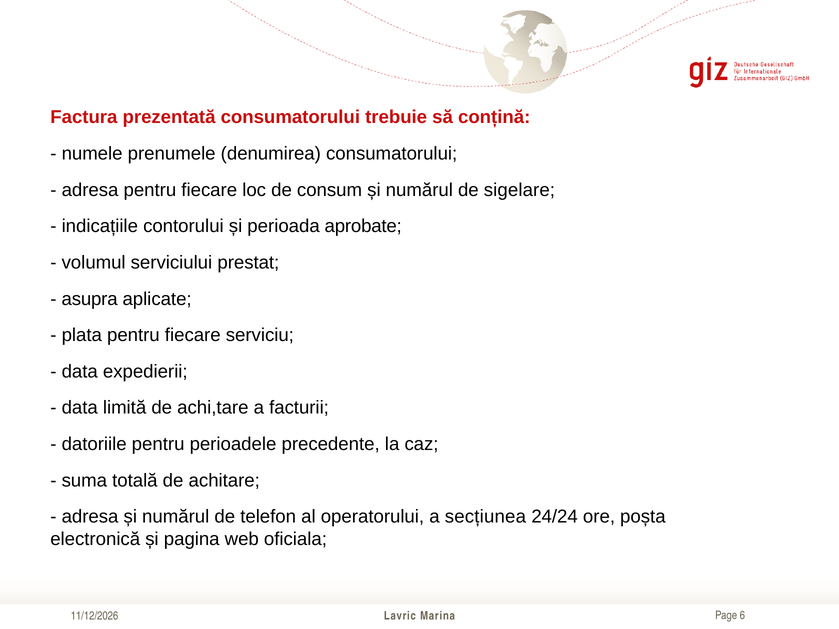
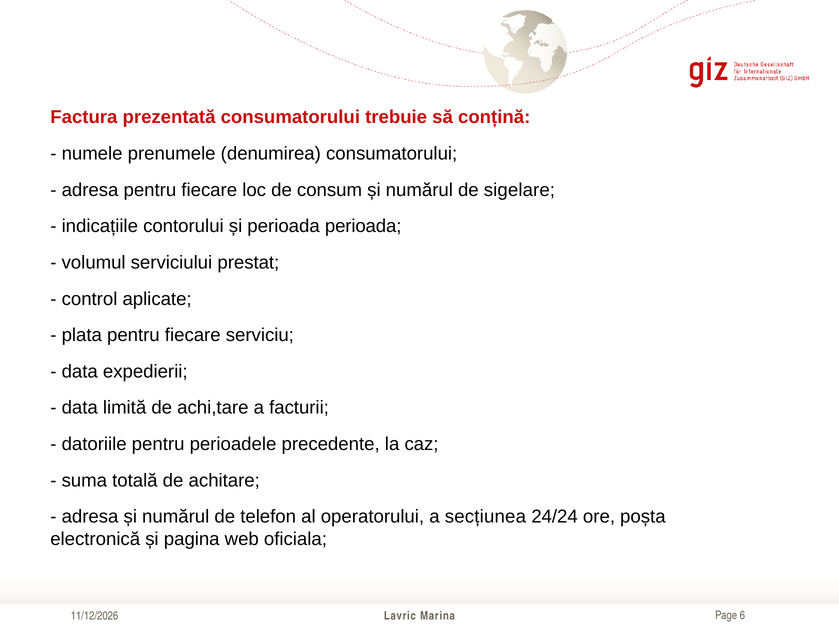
perioada aprobate: aprobate -> perioada
asupra: asupra -> control
